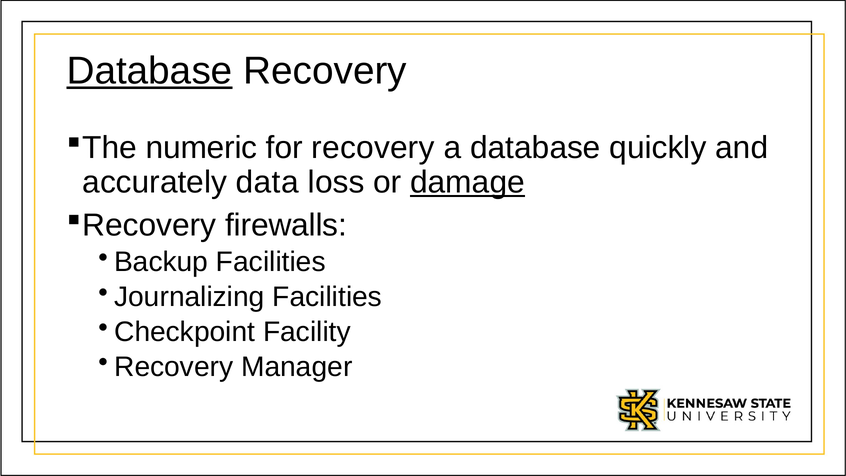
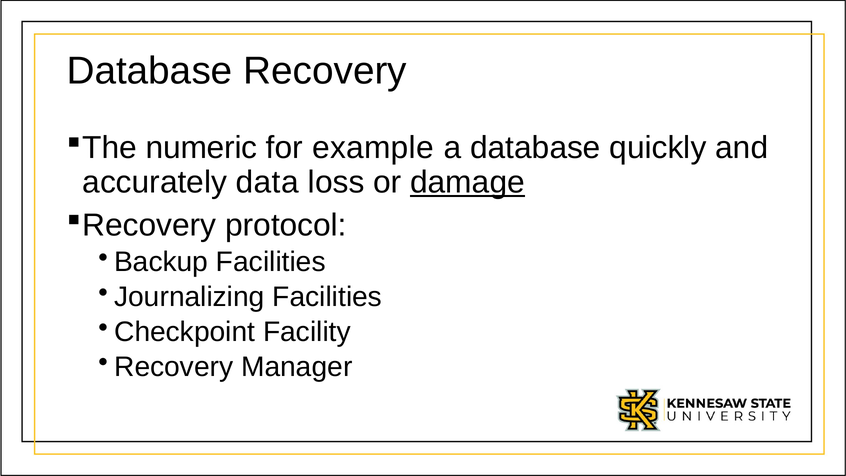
Database at (150, 71) underline: present -> none
for recovery: recovery -> example
firewalls: firewalls -> protocol
